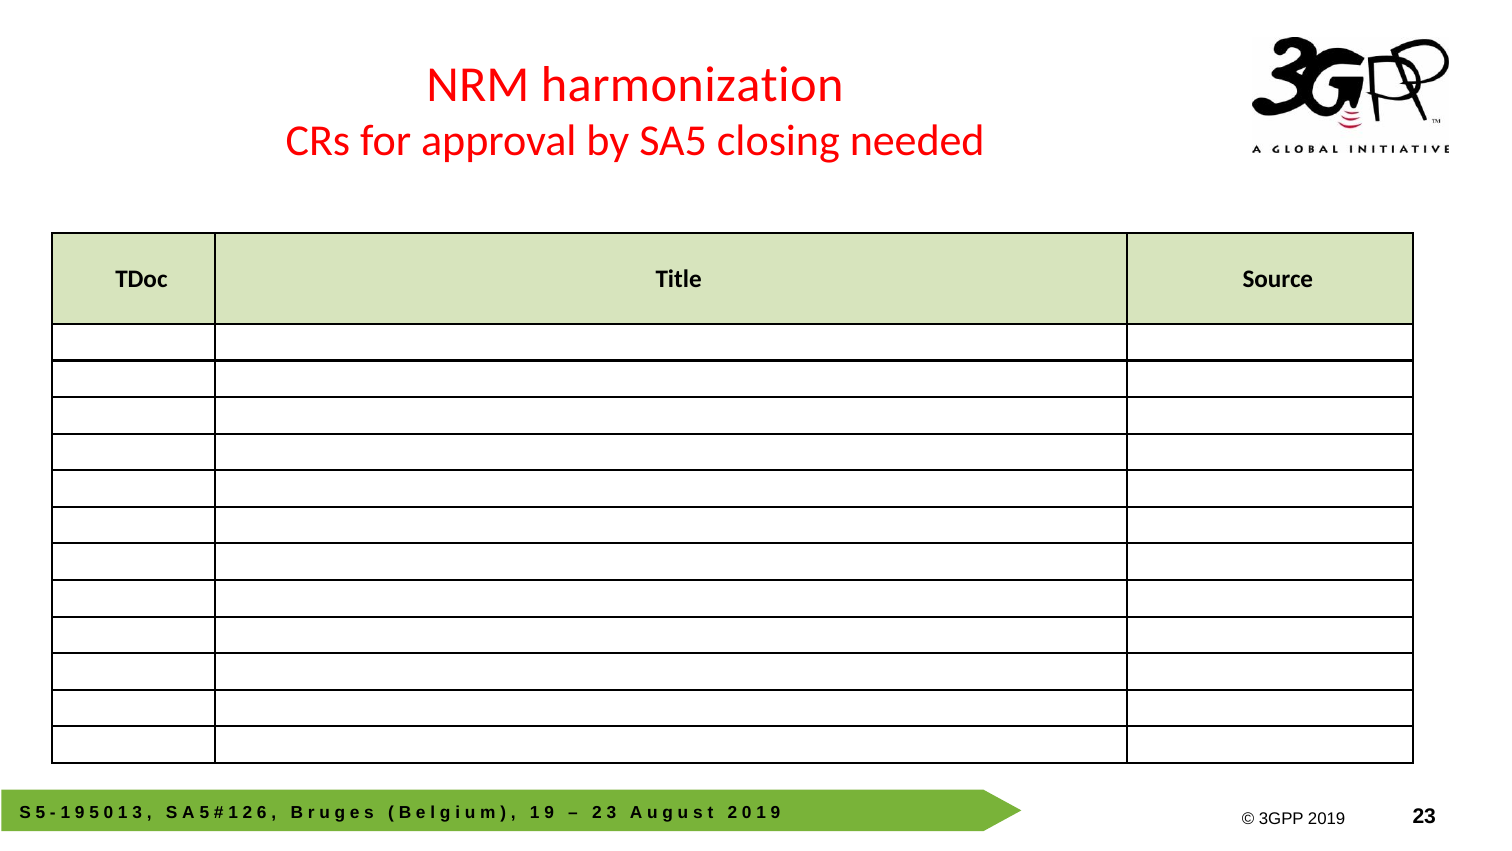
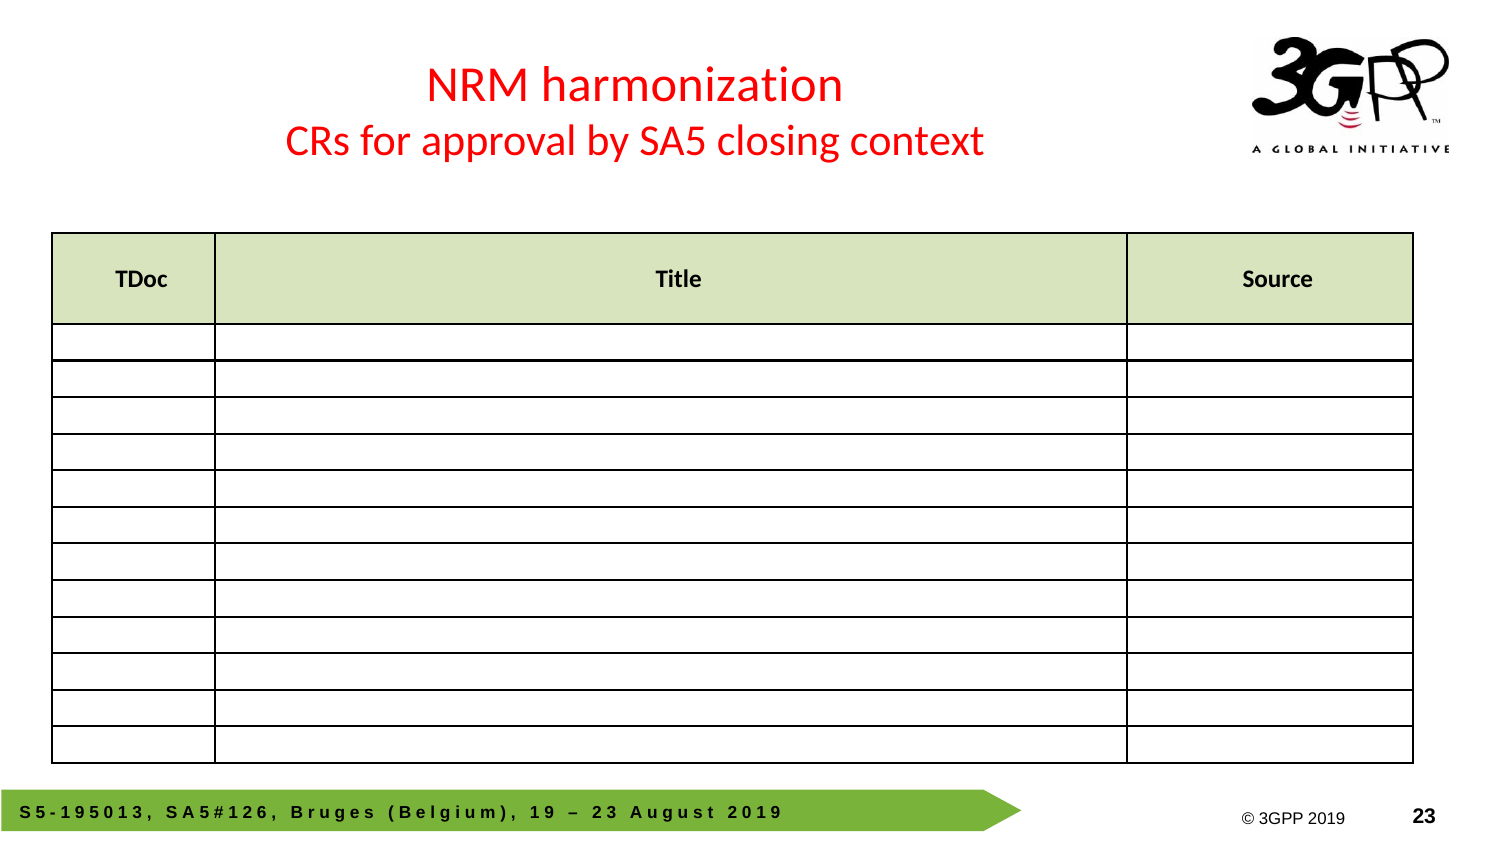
needed: needed -> context
